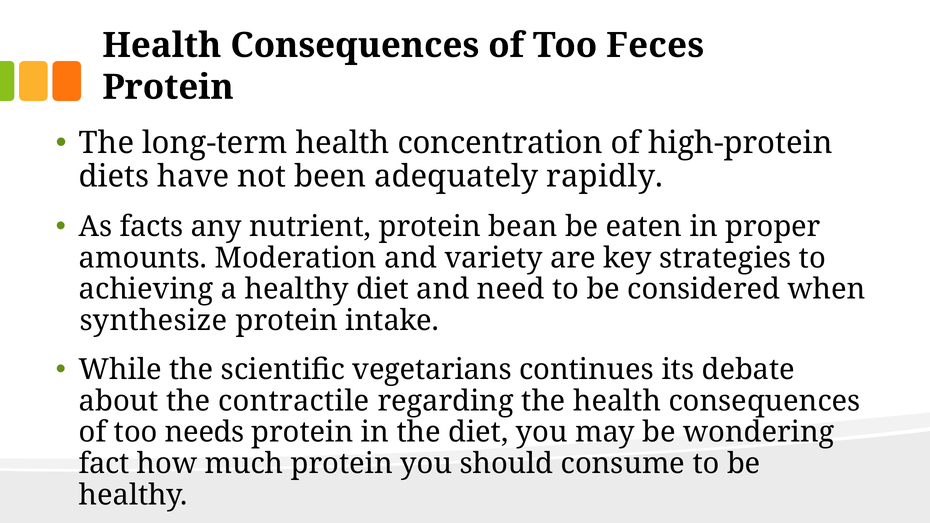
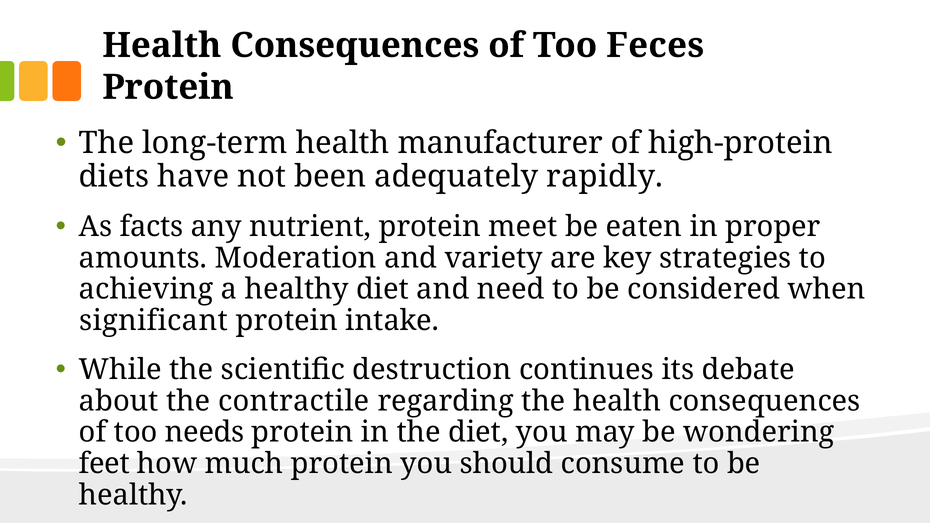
concentration: concentration -> manufacturer
bean: bean -> meet
synthesize: synthesize -> significant
vegetarians: vegetarians -> destruction
fact: fact -> feet
